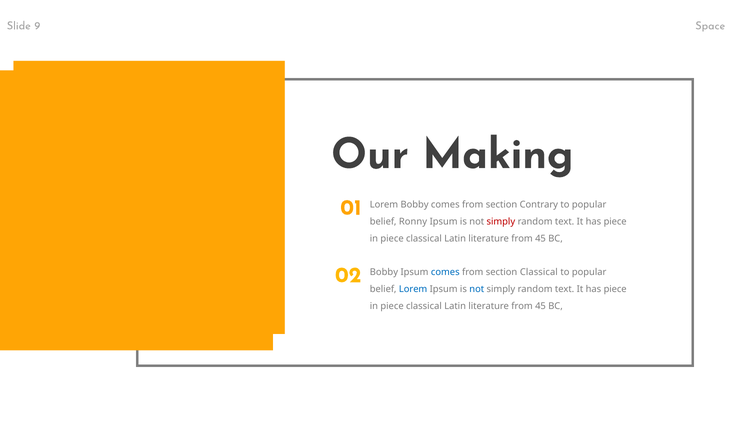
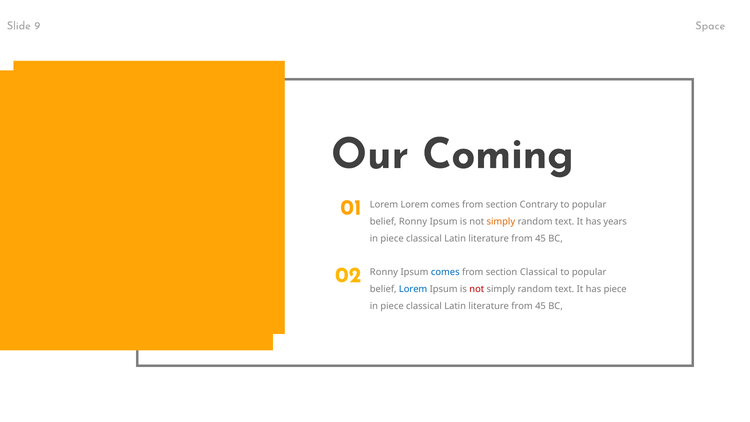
Making: Making -> Coming
Lorem Bobby: Bobby -> Lorem
simply at (501, 222) colour: red -> orange
piece at (615, 222): piece -> years
Bobby at (384, 272): Bobby -> Ronny
not at (477, 289) colour: blue -> red
